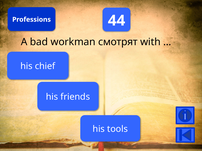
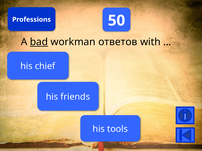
44: 44 -> 50
bad underline: none -> present
смотрят: смотрят -> ответов
